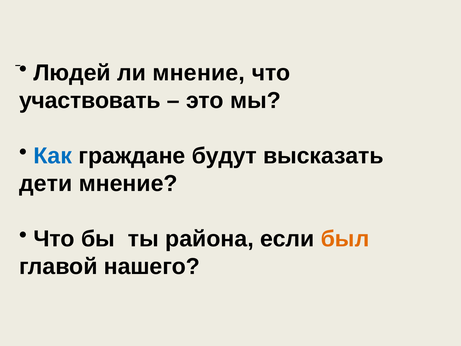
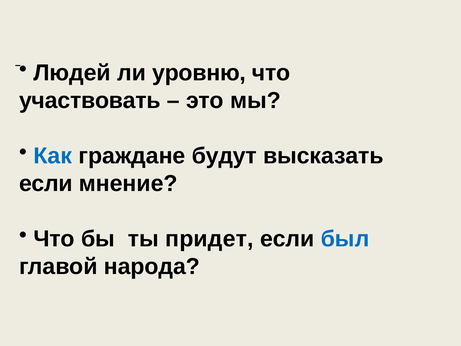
ли мнение: мнение -> уровню
дети at (46, 184): дети -> если
района: района -> придет
был colour: orange -> blue
нашего: нашего -> народа
